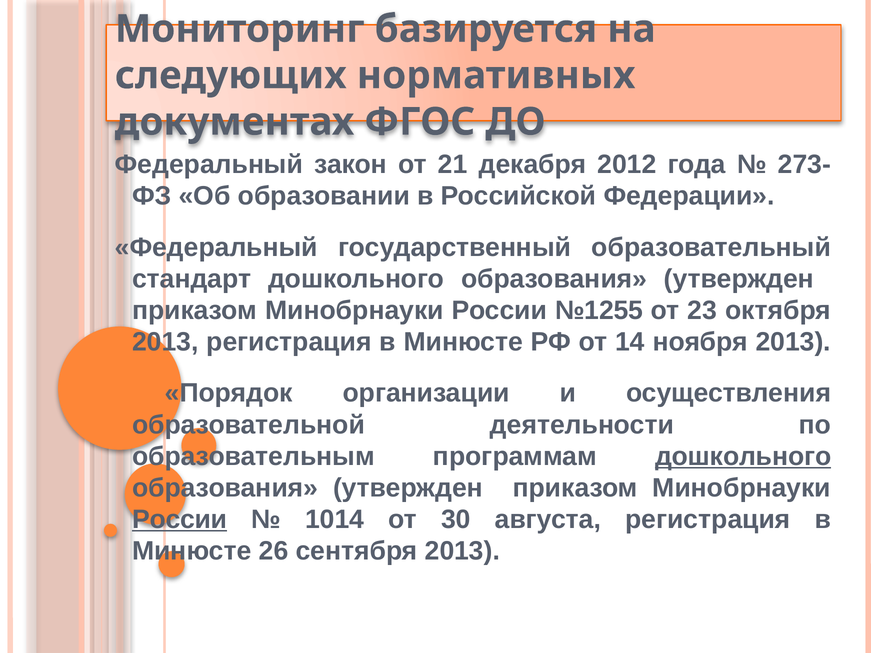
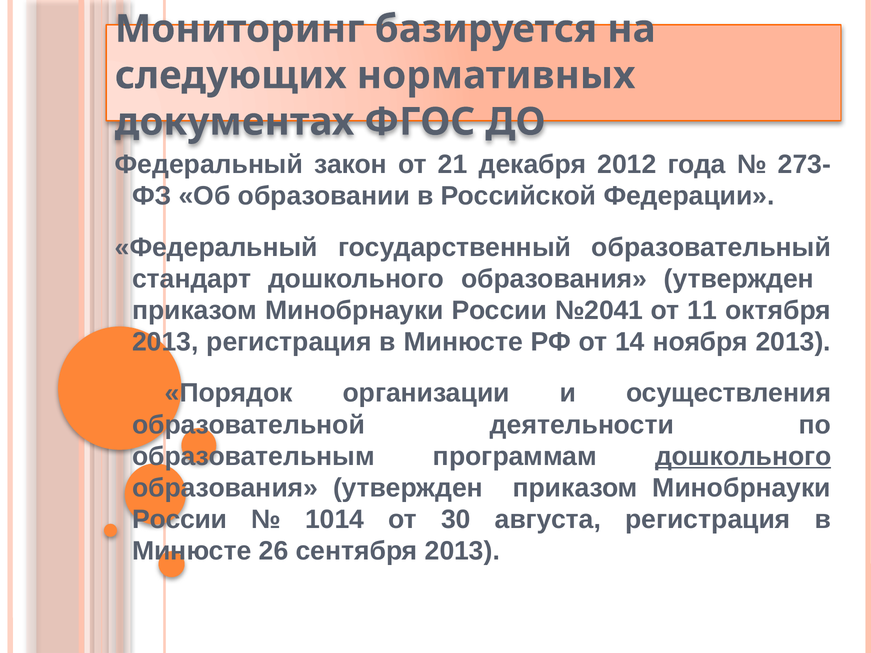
№1255: №1255 -> №2041
23: 23 -> 11
России at (180, 520) underline: present -> none
